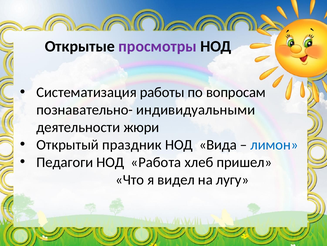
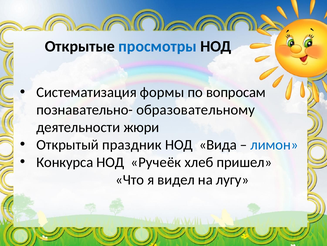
просмотры colour: purple -> blue
работы: работы -> формы
индивидуальными: индивидуальными -> образовательному
Педагоги: Педагоги -> Конкурса
Работа: Работа -> Ручеёк
